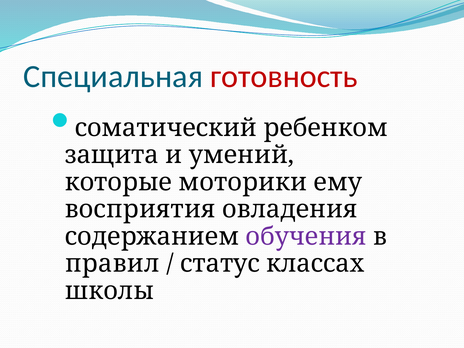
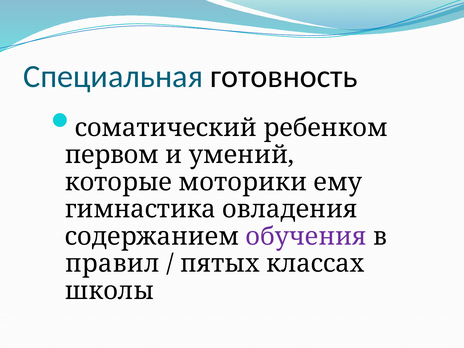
готовность colour: red -> black
защита: защита -> первом
восприятия: восприятия -> гимнастика
статус: статус -> пятых
